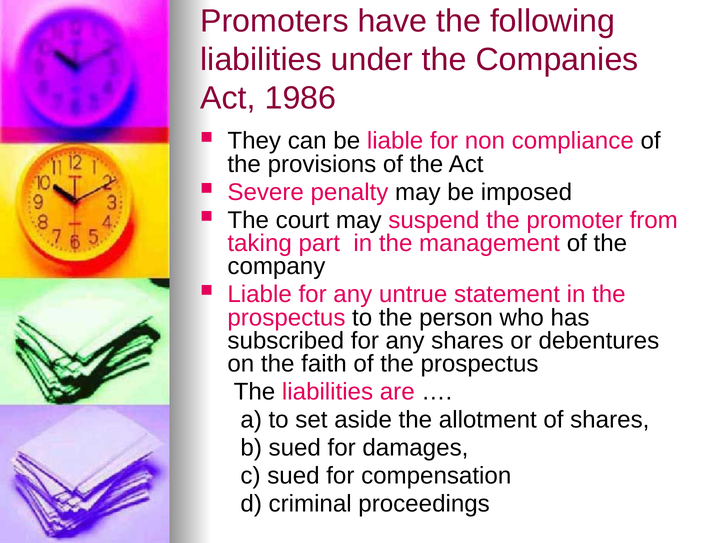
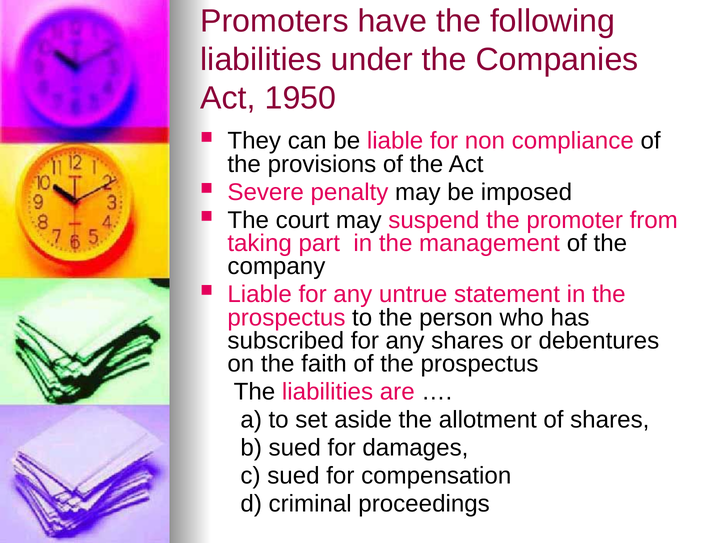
1986: 1986 -> 1950
